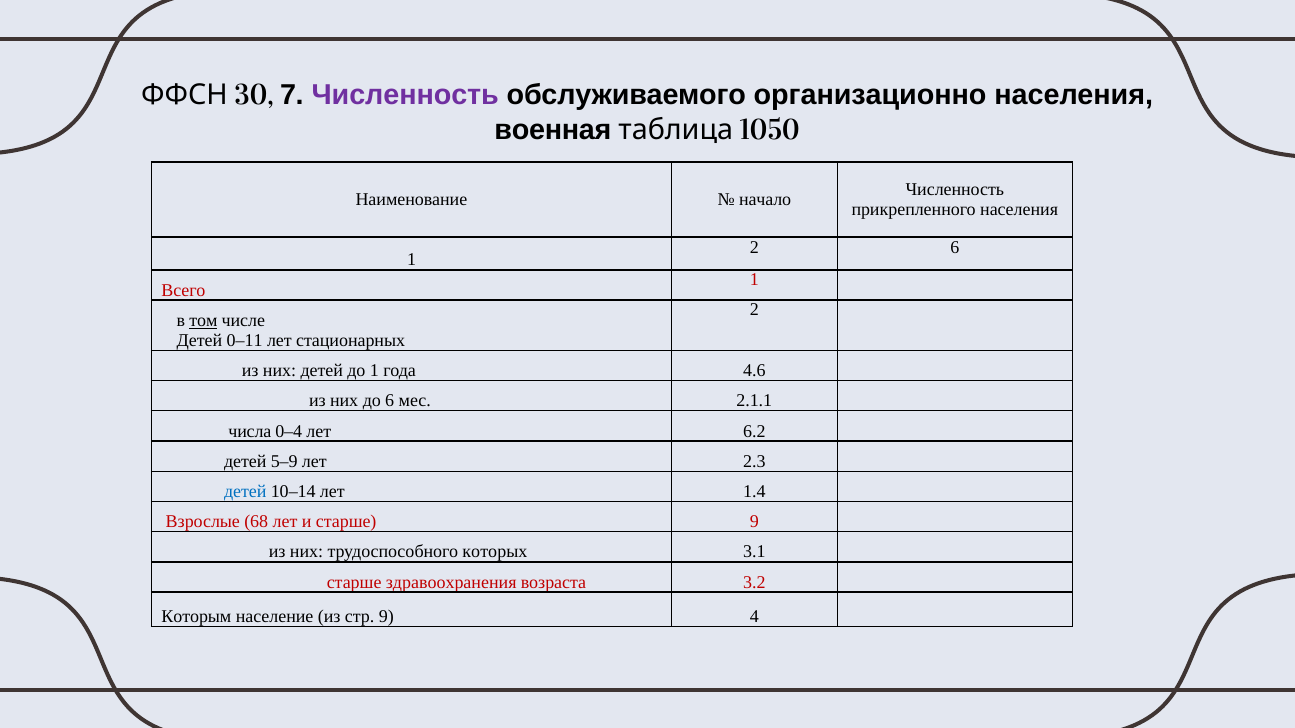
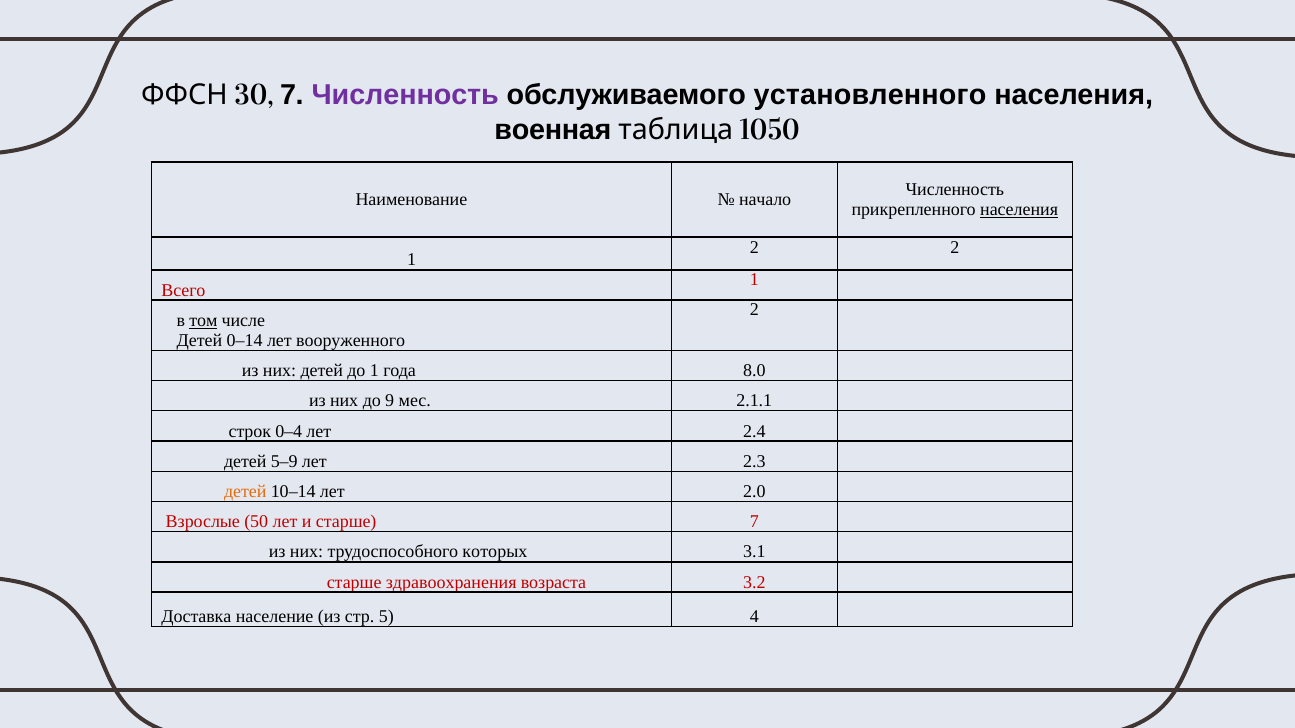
организационно: организационно -> установленного
населения at (1019, 210) underline: none -> present
2 6: 6 -> 2
0–11: 0–11 -> 0–14
стационарных: стационарных -> вооруженного
4.6: 4.6 -> 8.0
до 6: 6 -> 9
числа: числа -> строк
6.2: 6.2 -> 2.4
детей at (245, 492) colour: blue -> orange
1.4: 1.4 -> 2.0
68: 68 -> 50
старше 9: 9 -> 7
Которым: Которым -> Доставка
стр 9: 9 -> 5
